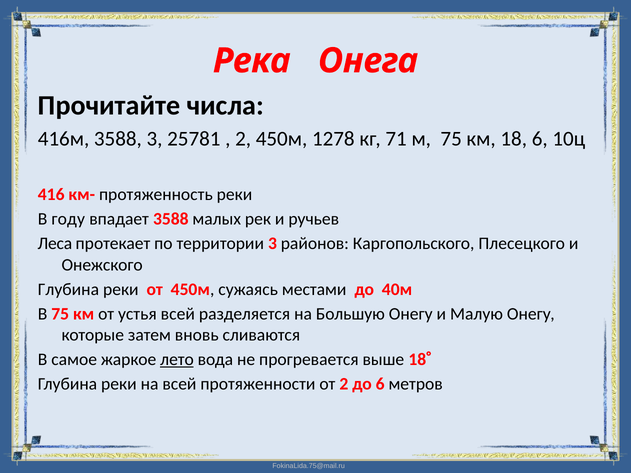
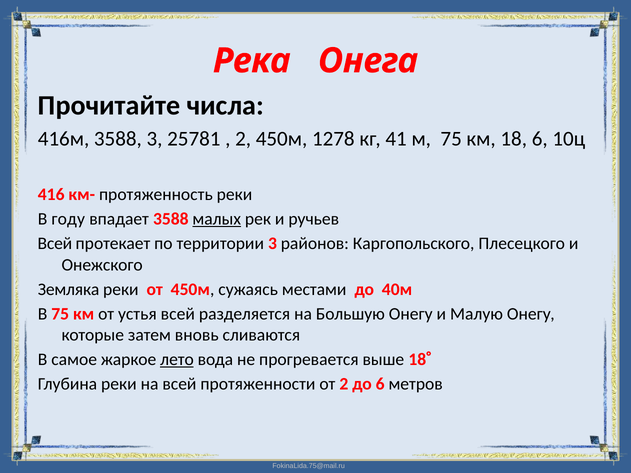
71: 71 -> 41
малых underline: none -> present
Леса at (55, 244): Леса -> Всей
Глубина at (68, 289): Глубина -> Земляка
